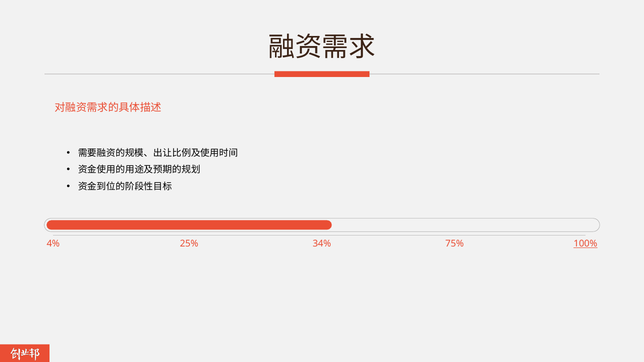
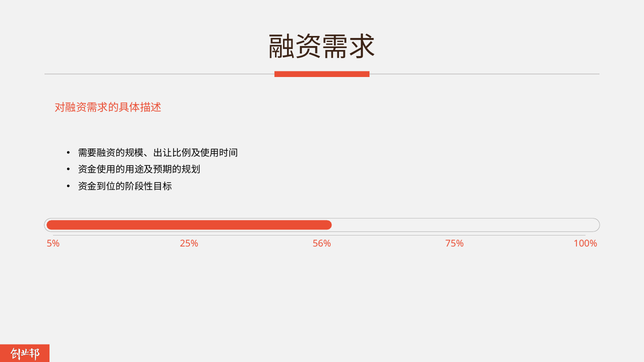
4%: 4% -> 5%
34%: 34% -> 56%
100% underline: present -> none
